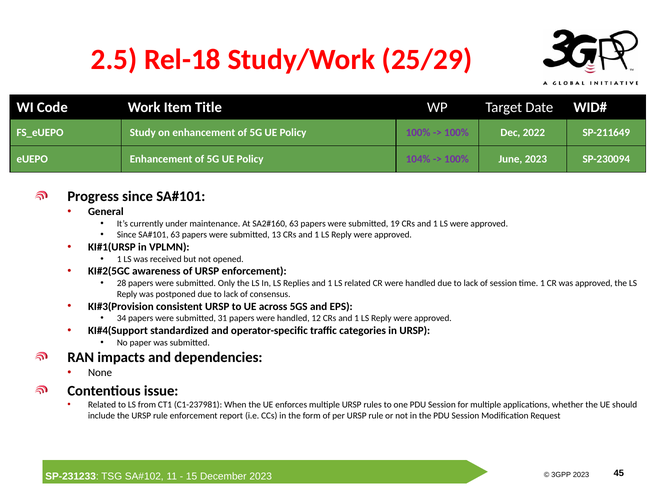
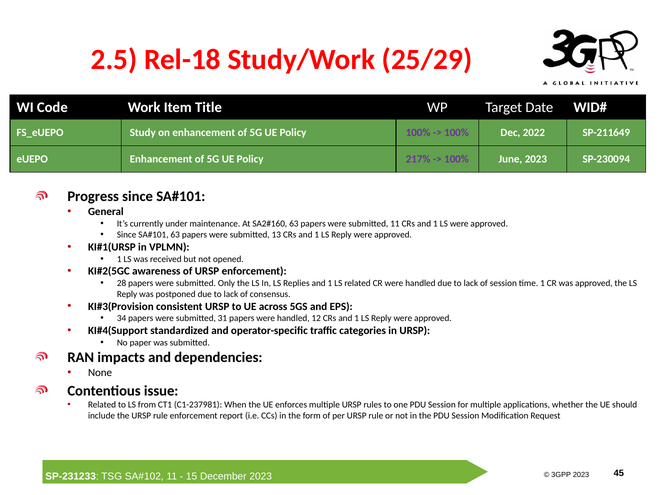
104%: 104% -> 217%
submitted 19: 19 -> 11
